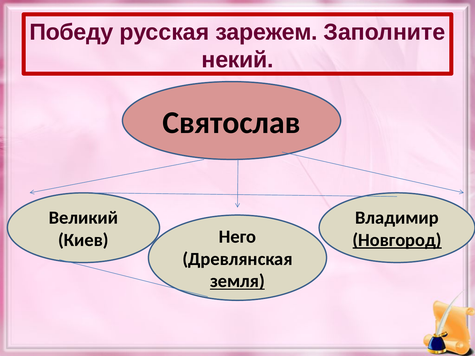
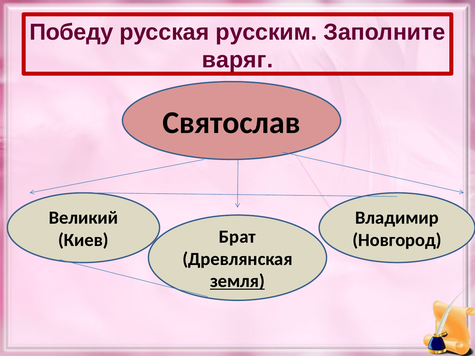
зарежем: зарежем -> русским
некий: некий -> варяг
Него: Него -> Брат
Новгород underline: present -> none
